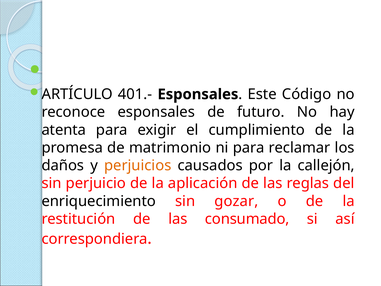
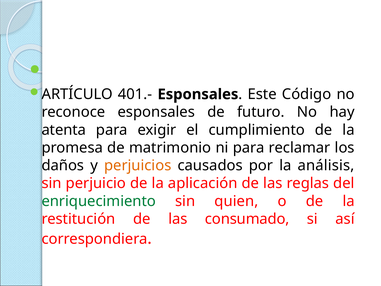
callejón: callejón -> análisis
enriquecimiento colour: black -> green
gozar: gozar -> quien
